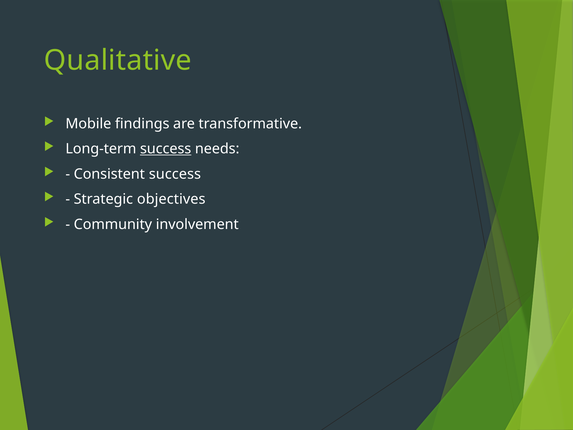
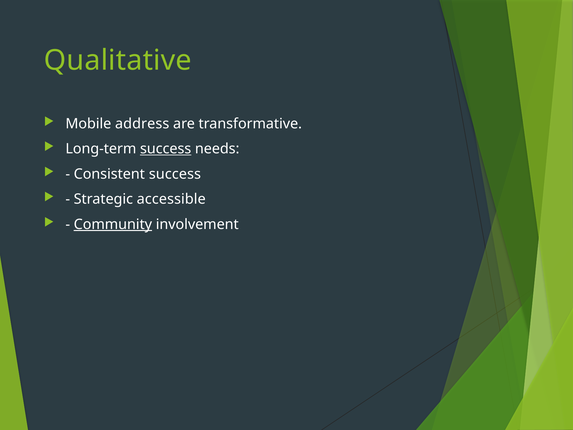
findings: findings -> address
objectives: objectives -> accessible
Community underline: none -> present
